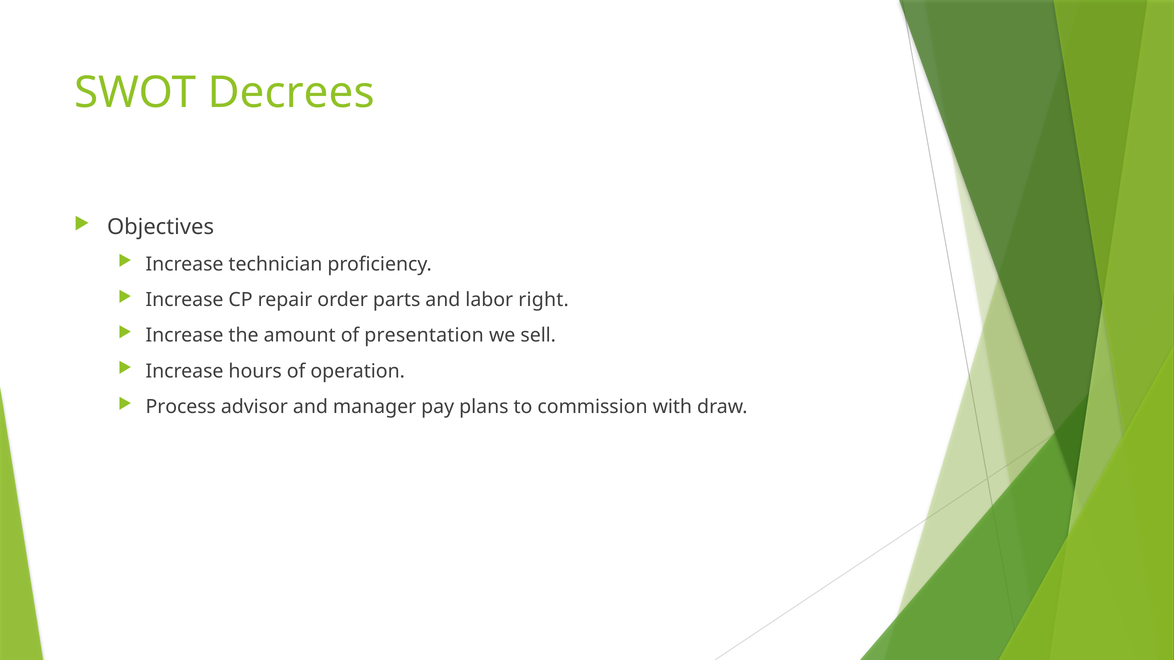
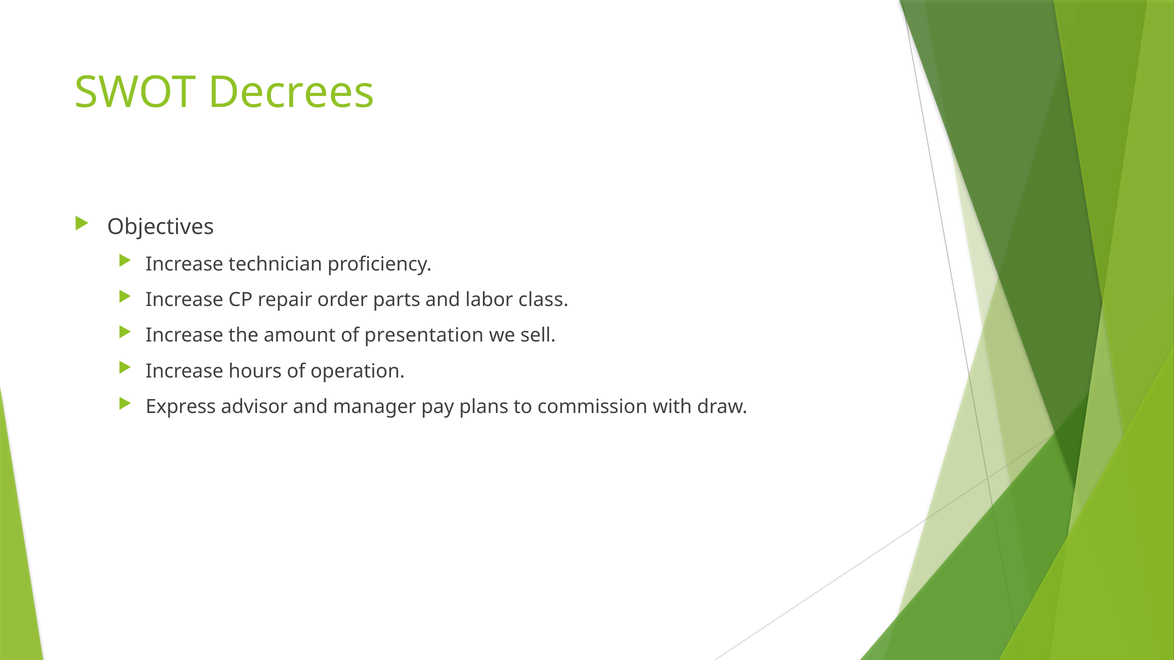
right: right -> class
Process: Process -> Express
